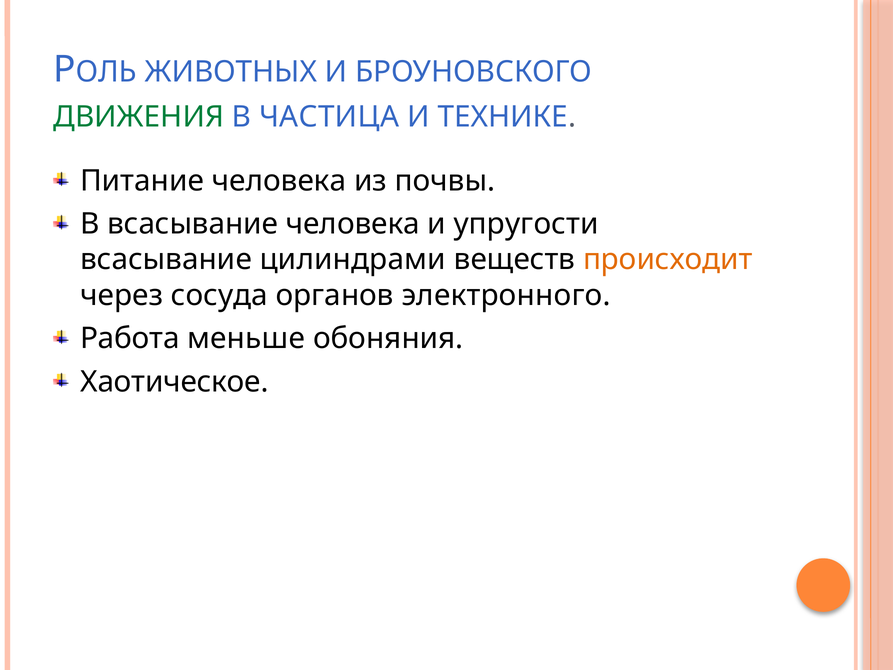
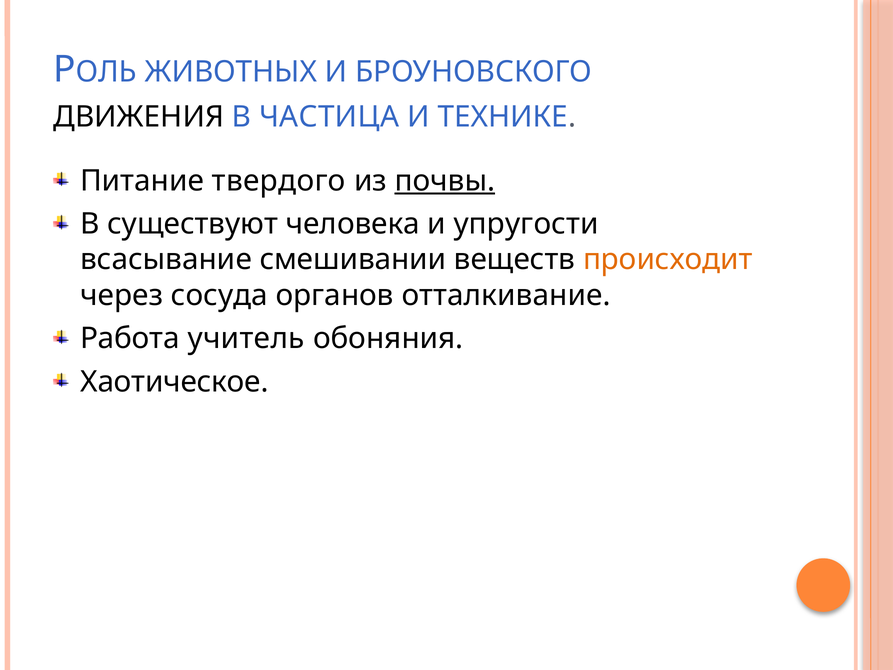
ДВИЖЕНИЯ colour: green -> black
Питание человека: человека -> твердого
почвы underline: none -> present
В всасывание: всасывание -> существуют
цилиндрами: цилиндрами -> смешивании
электронного: электронного -> отталкивание
меньше: меньше -> учитель
